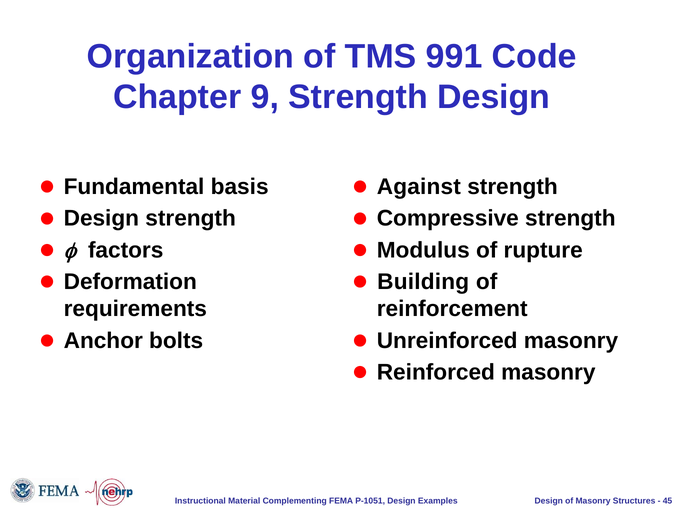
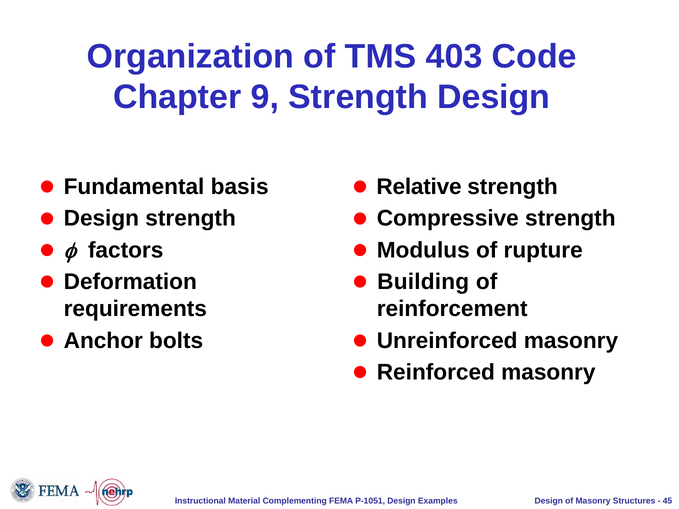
991: 991 -> 403
Against: Against -> Relative
